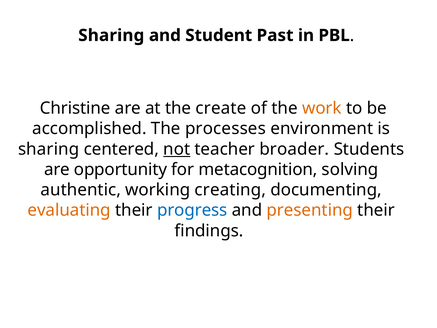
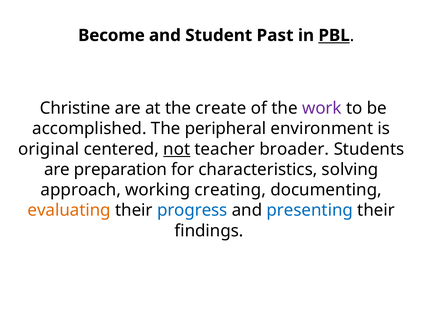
Sharing at (111, 35): Sharing -> Become
PBL underline: none -> present
work colour: orange -> purple
processes: processes -> peripheral
sharing at (49, 149): sharing -> original
opportunity: opportunity -> preparation
metacognition: metacognition -> characteristics
authentic: authentic -> approach
presenting colour: orange -> blue
